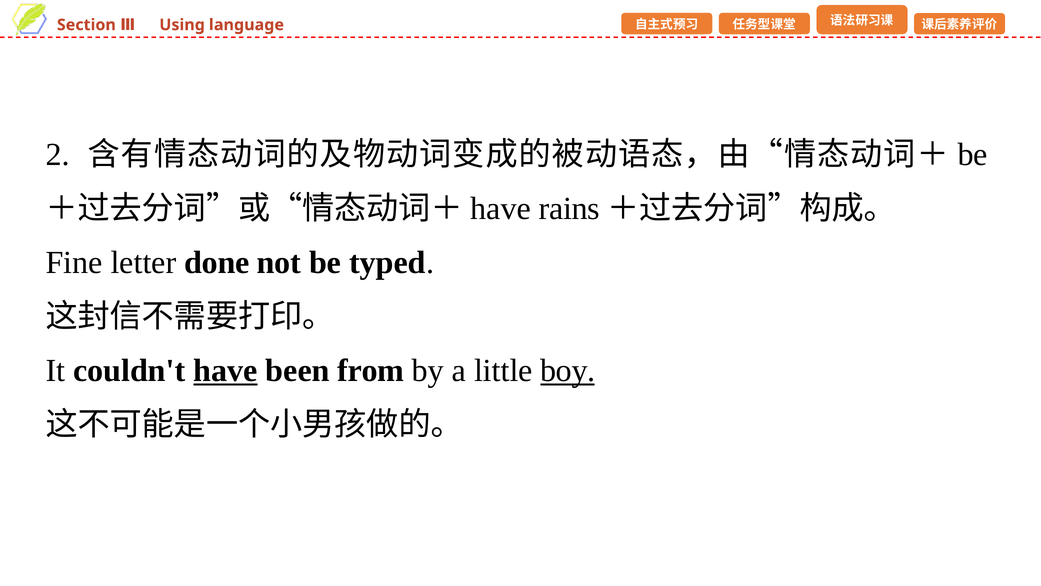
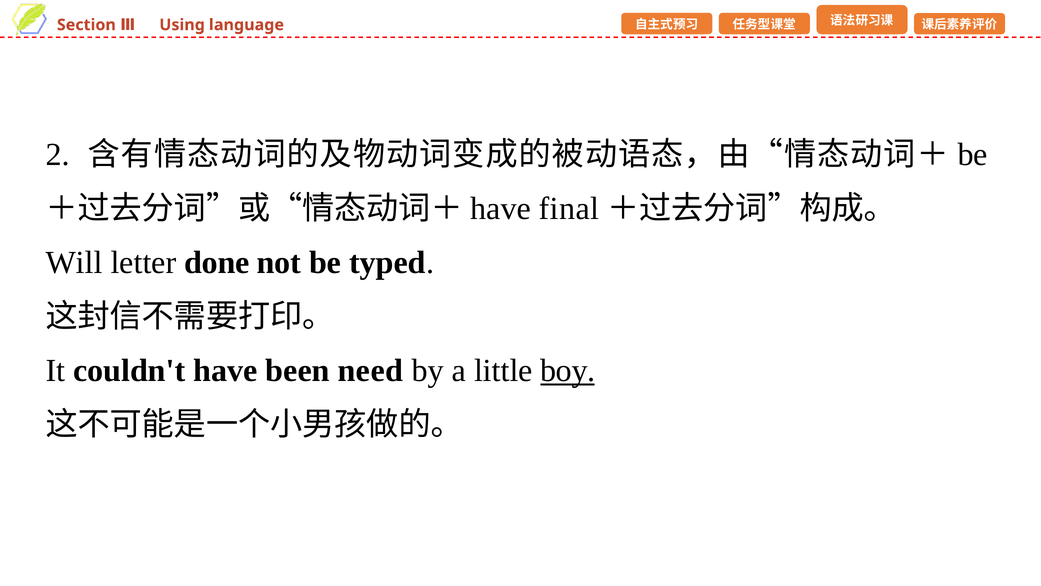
rains: rains -> final
Fine: Fine -> Will
have at (225, 370) underline: present -> none
from: from -> need
